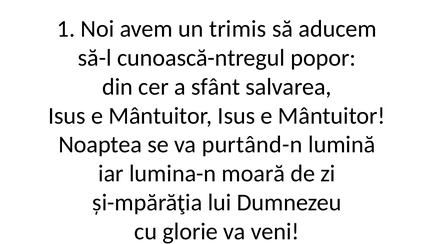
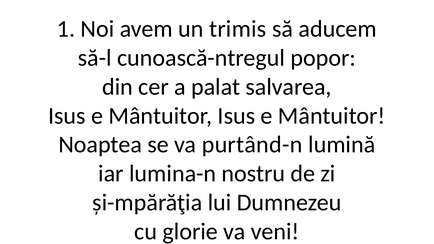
sfânt: sfânt -> palat
moară: moară -> nostru
